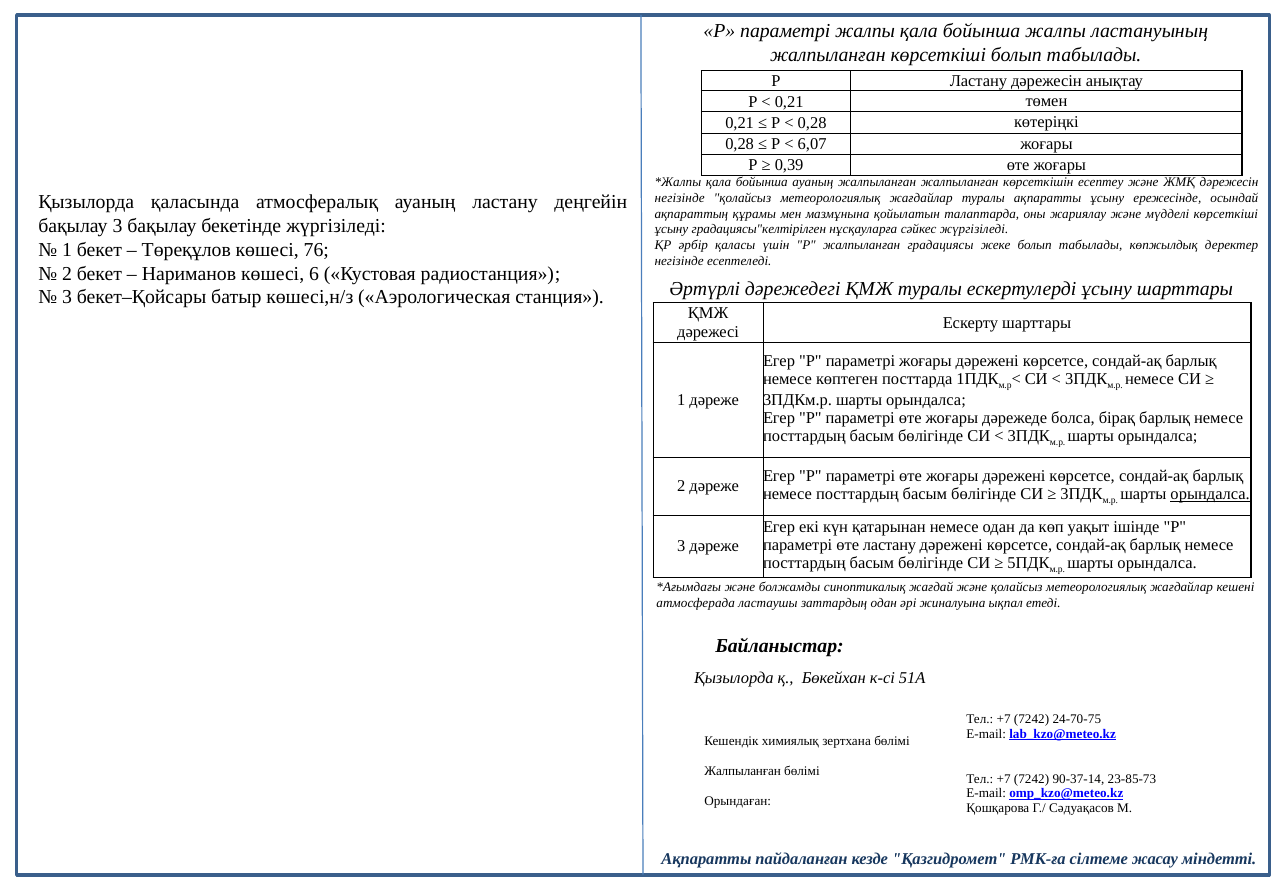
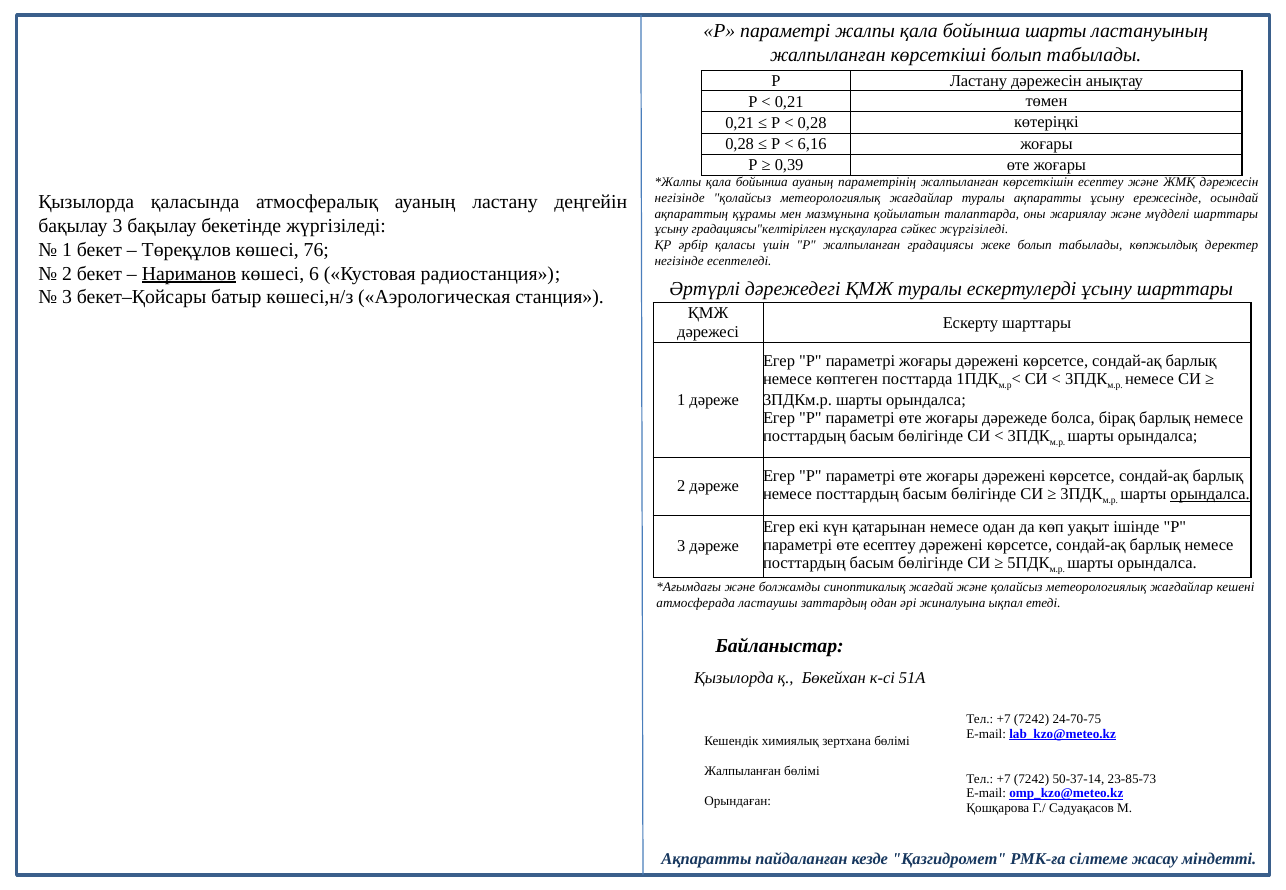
бойынша жалпы: жалпы -> шарты
6,07: 6,07 -> 6,16
ауаның жалпыланған: жалпыланған -> параметрінің
мүдделі көрсеткіші: көрсеткіші -> шарттары
Нариманов underline: none -> present
өте ластану: ластану -> есептеу
90-37-14: 90-37-14 -> 50-37-14
